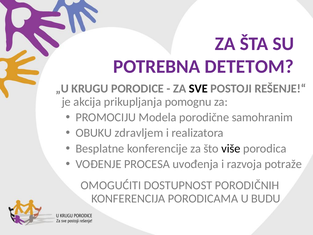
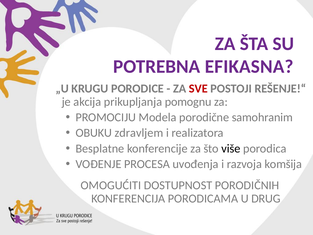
DETETOM: DETETOM -> EFIKASNA
SVE colour: black -> red
potraže: potraže -> komšija
BUDU: BUDU -> DRUG
